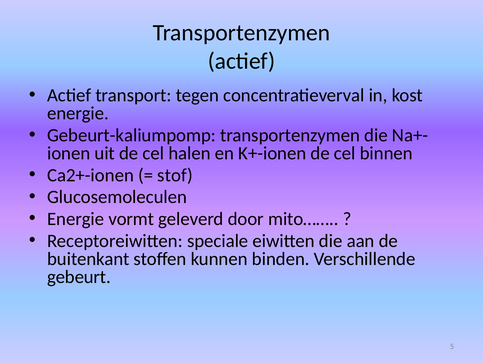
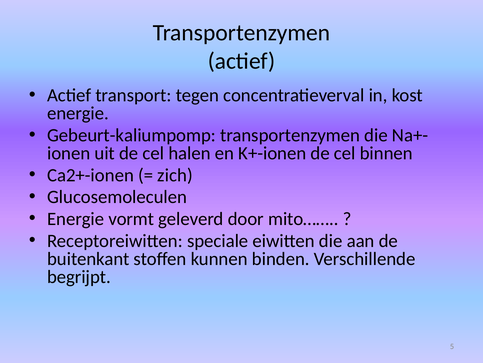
stof: stof -> zich
gebeurt: gebeurt -> begrijpt
